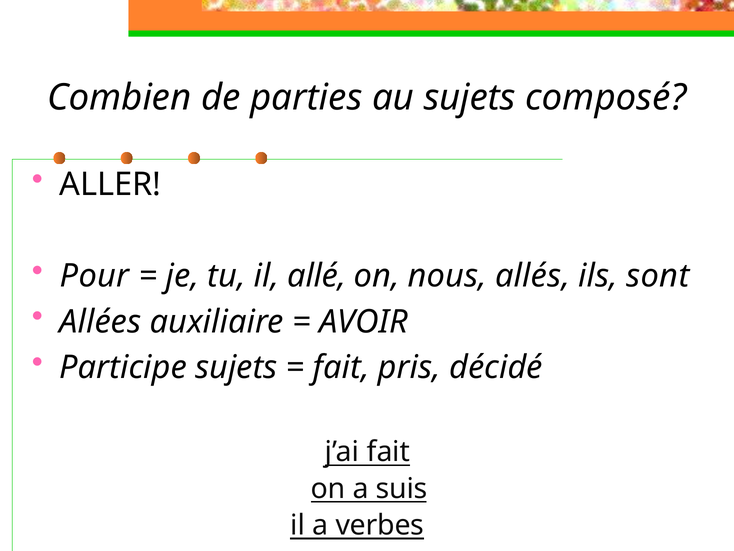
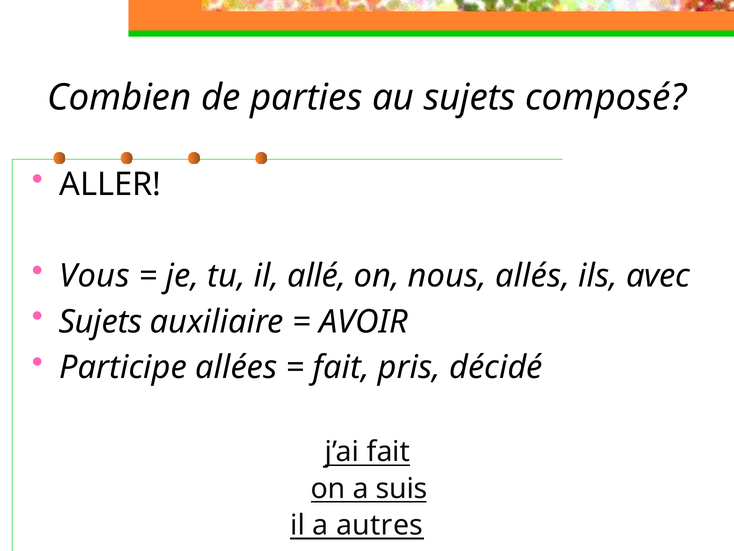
Pour: Pour -> Vous
sont: sont -> avec
Allées at (100, 322): Allées -> Sujets
Participe sujets: sujets -> allées
verbes: verbes -> autres
